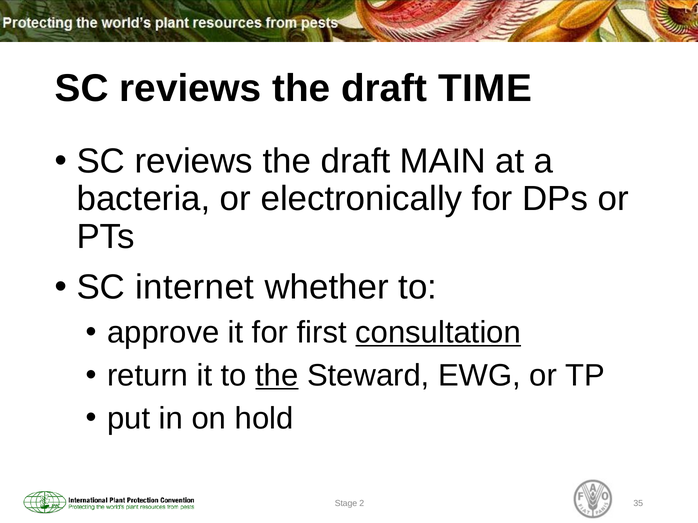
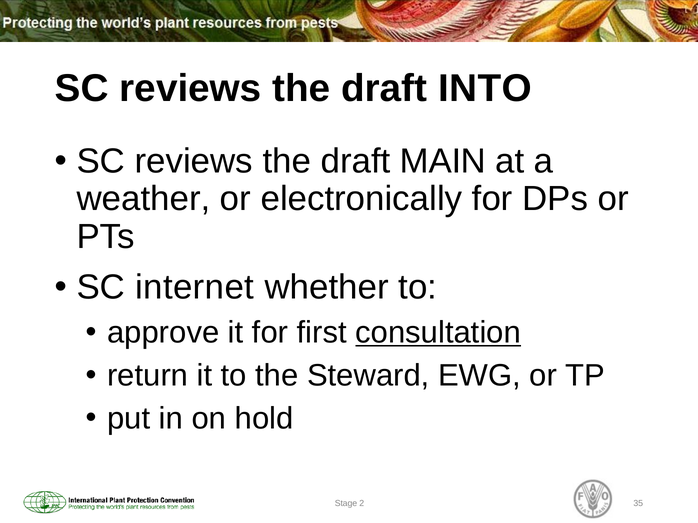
TIME: TIME -> INTO
bacteria: bacteria -> weather
the at (277, 376) underline: present -> none
